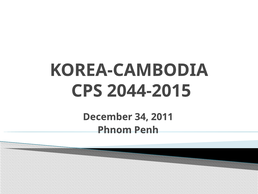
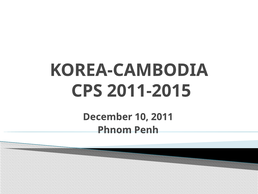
2044-2015: 2044-2015 -> 2011-2015
34: 34 -> 10
